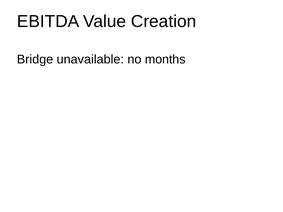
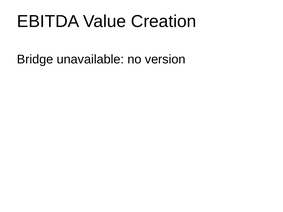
months: months -> version
